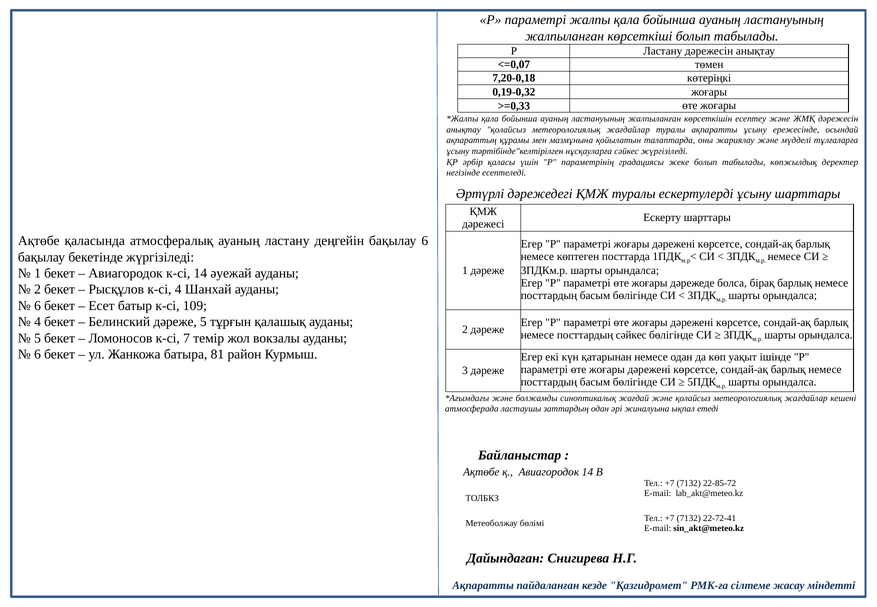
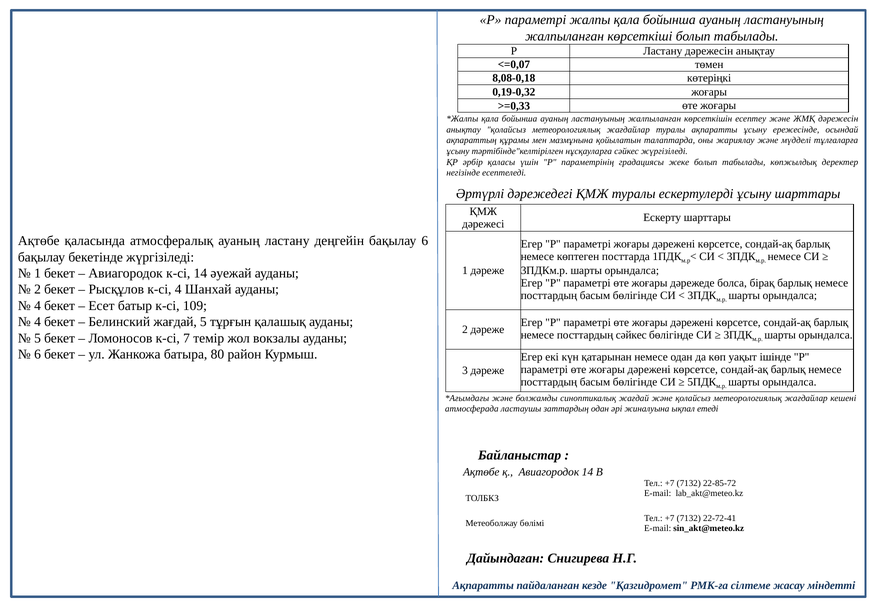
7,20-0,18: 7,20-0,18 -> 8,08-0,18
6 at (38, 306): 6 -> 4
Белинский дәреже: дәреже -> жағдай
81: 81 -> 80
